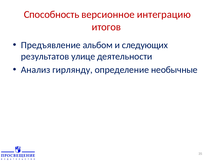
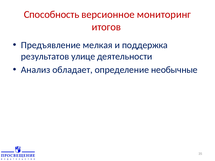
интеграцию: интеграцию -> мониторинг
альбом: альбом -> мелкая
следующих: следующих -> поддержка
гирлянду: гирлянду -> обладает
